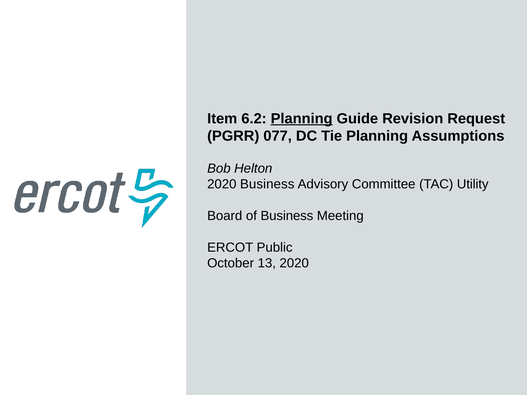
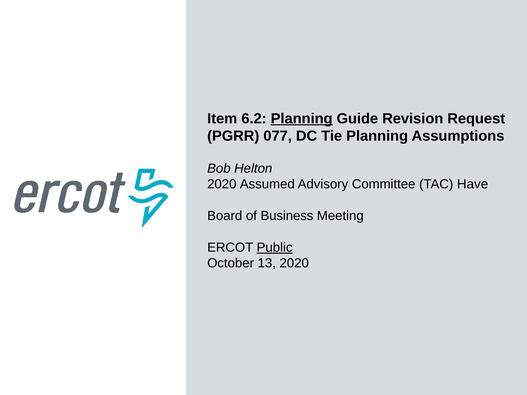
2020 Business: Business -> Assumed
Utility: Utility -> Have
Public underline: none -> present
